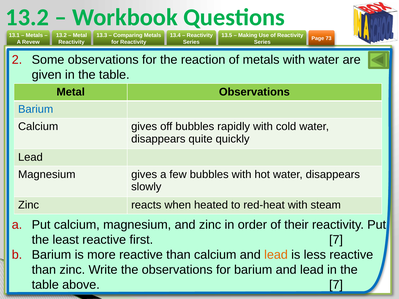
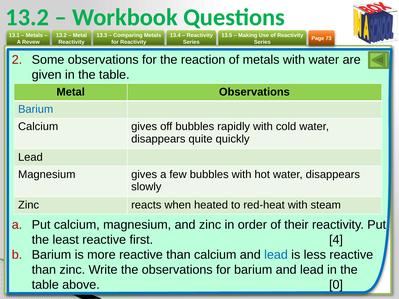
first 7: 7 -> 4
lead at (276, 255) colour: orange -> blue
above 7: 7 -> 0
